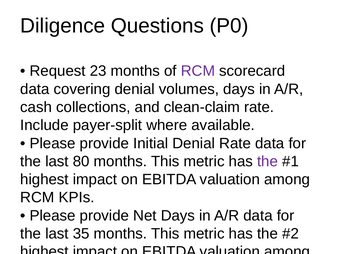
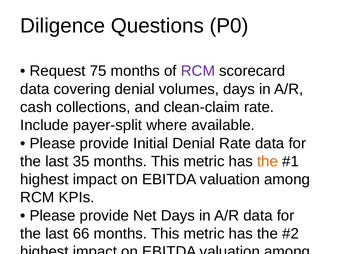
23: 23 -> 75
80: 80 -> 35
the at (268, 161) colour: purple -> orange
35: 35 -> 66
